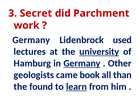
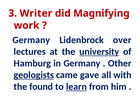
Secret: Secret -> Writer
Parchment: Parchment -> Magnifying
used: used -> over
Germany at (82, 63) underline: present -> none
geologists underline: none -> present
book: book -> gave
than: than -> with
